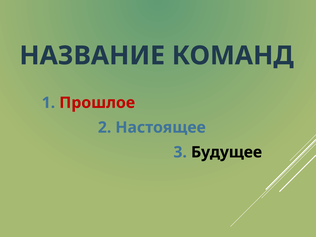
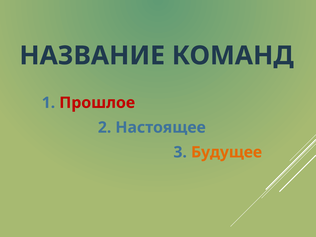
Будущее colour: black -> orange
